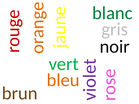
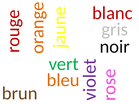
blanc colour: green -> red
